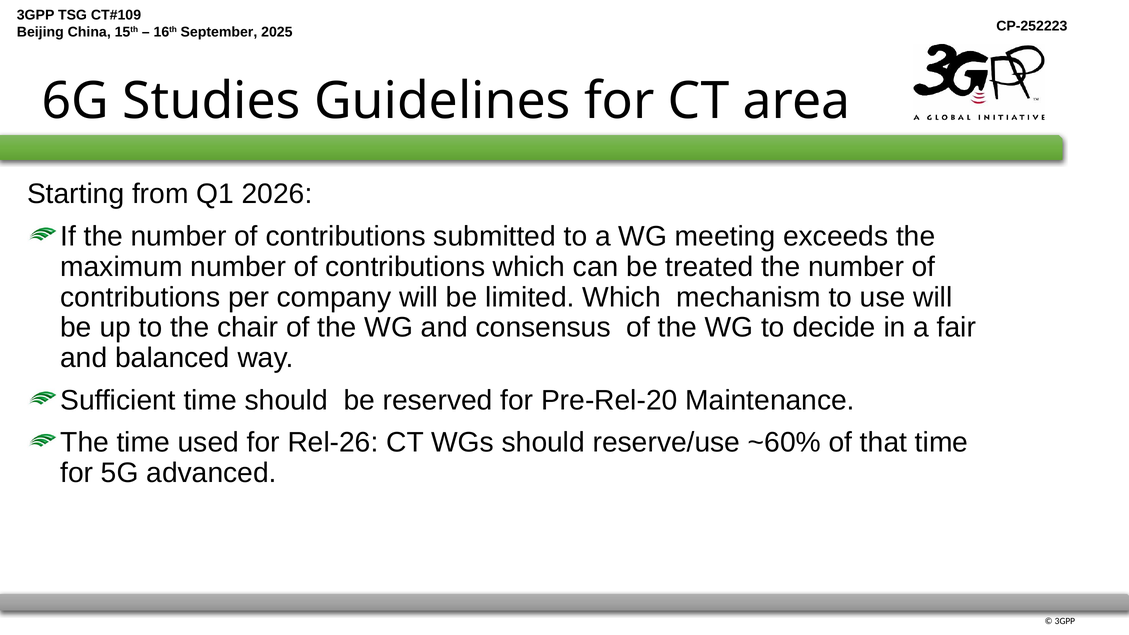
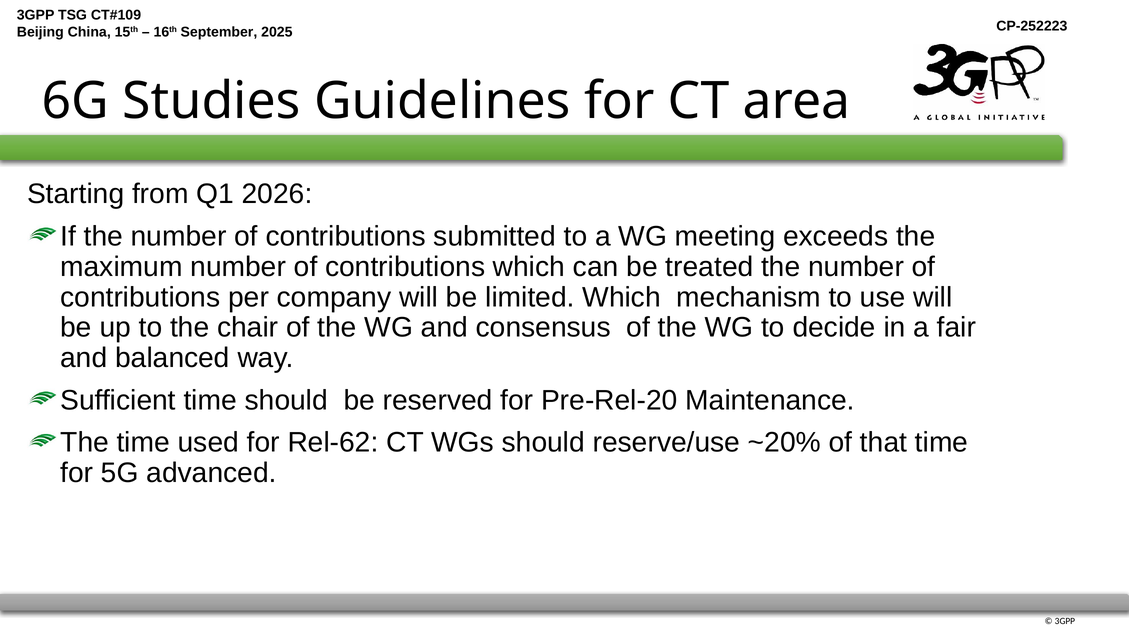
Rel-26: Rel-26 -> Rel-62
~60%: ~60% -> ~20%
